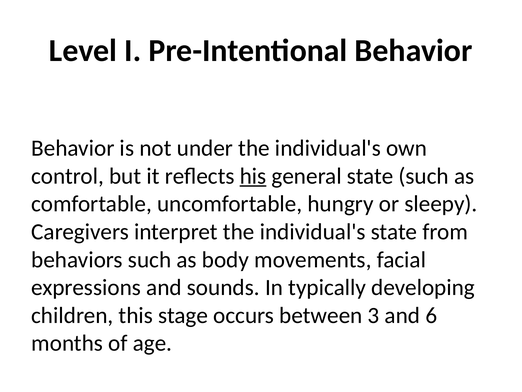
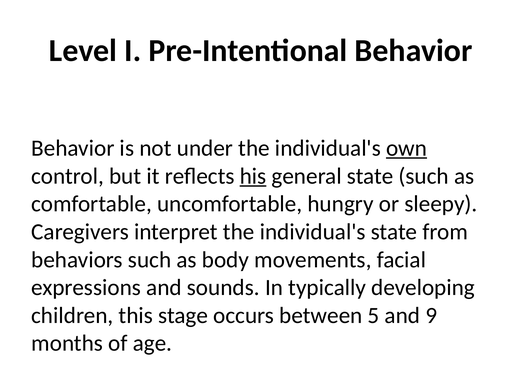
own underline: none -> present
3: 3 -> 5
6: 6 -> 9
